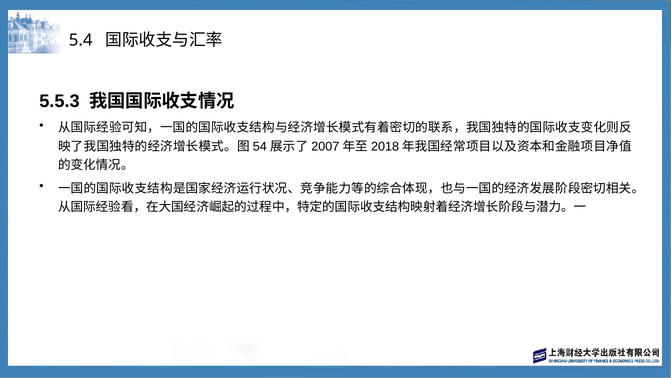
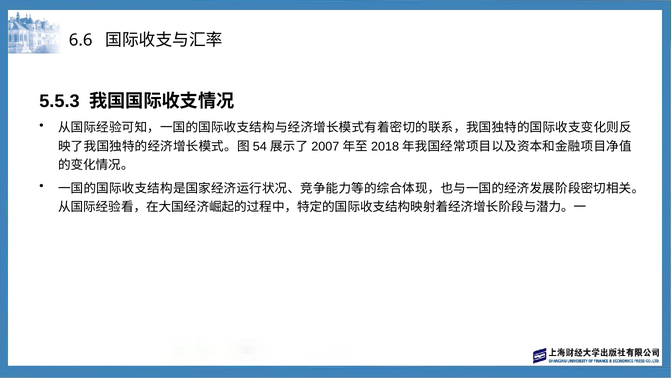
5.4: 5.4 -> 6.6
